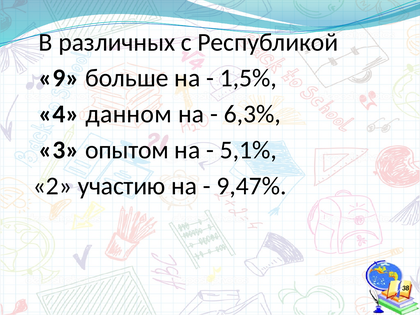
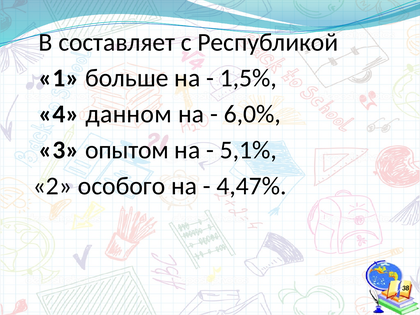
различных: различных -> составляет
9: 9 -> 1
6,3%: 6,3% -> 6,0%
участию: участию -> особого
9,47%: 9,47% -> 4,47%
